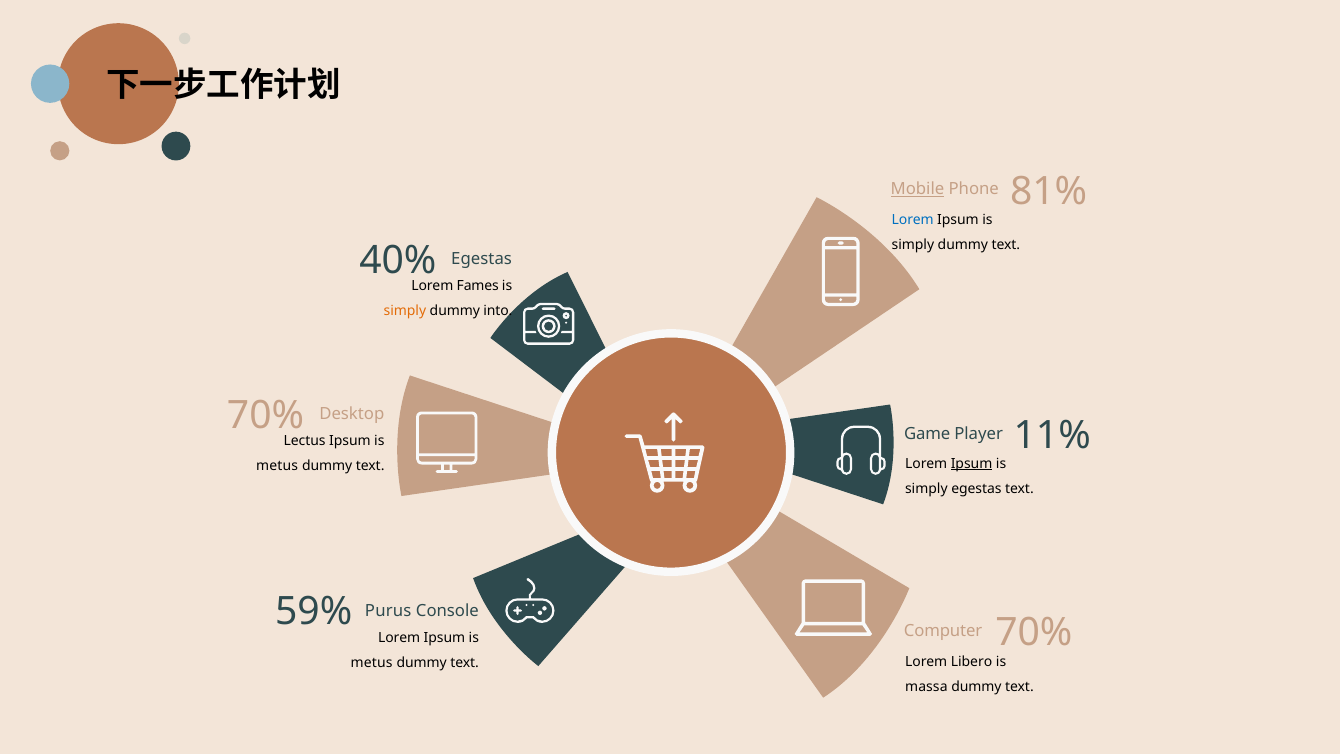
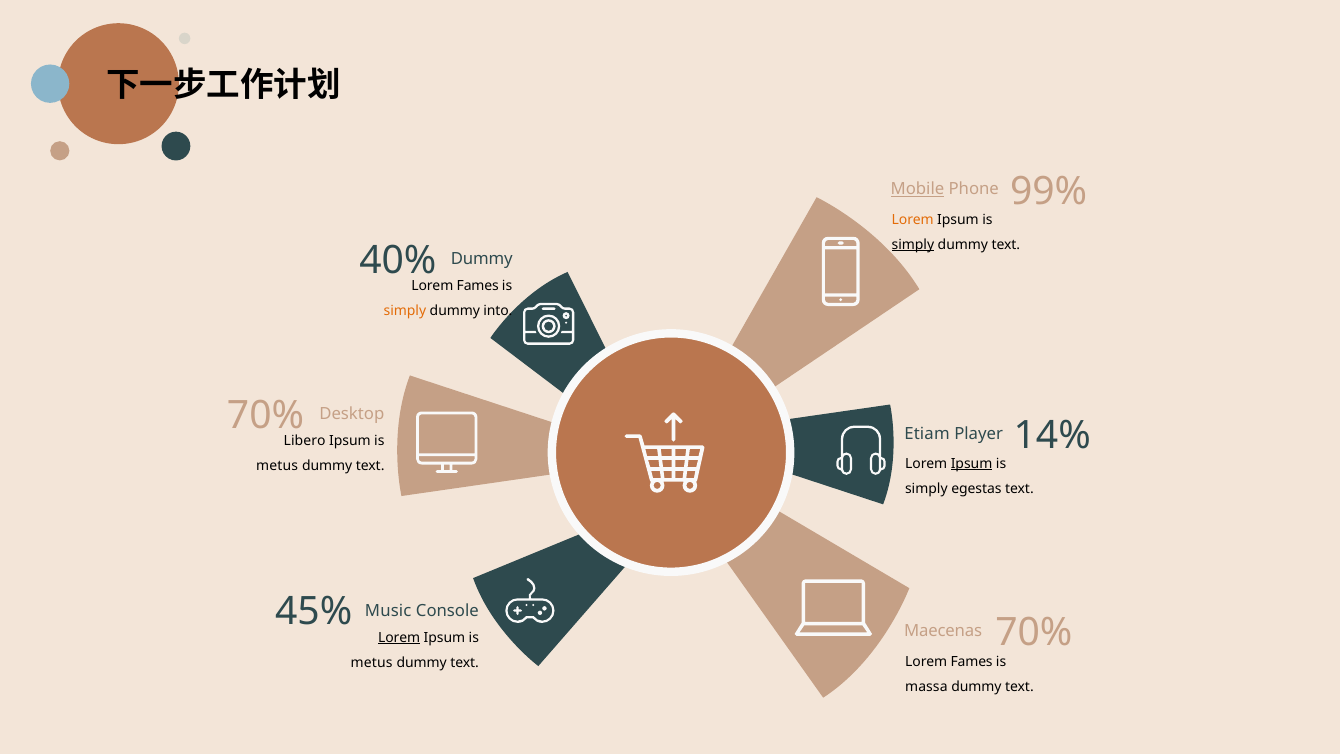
81%: 81% -> 99%
Lorem at (913, 219) colour: blue -> orange
simply at (913, 245) underline: none -> present
Egestas at (482, 259): Egestas -> Dummy
11%: 11% -> 14%
Game: Game -> Etiam
Lectus: Lectus -> Libero
59%: 59% -> 45%
Purus: Purus -> Music
Computer: Computer -> Maecenas
Lorem at (399, 637) underline: none -> present
Libero at (972, 661): Libero -> Fames
